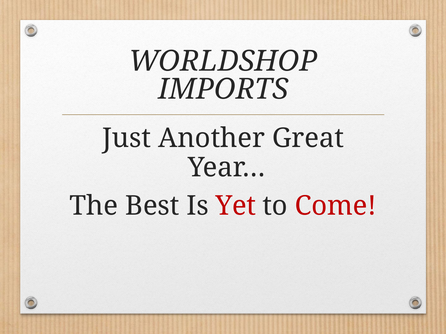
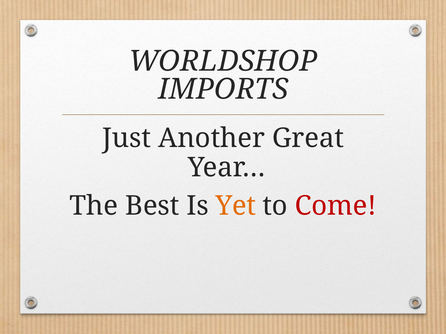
Yet colour: red -> orange
